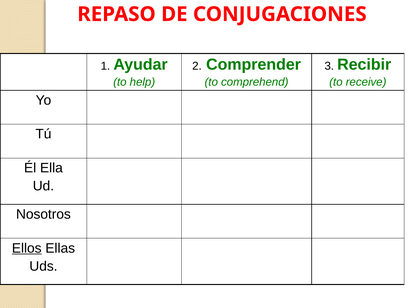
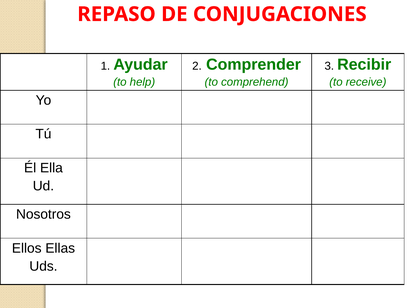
Ellos underline: present -> none
